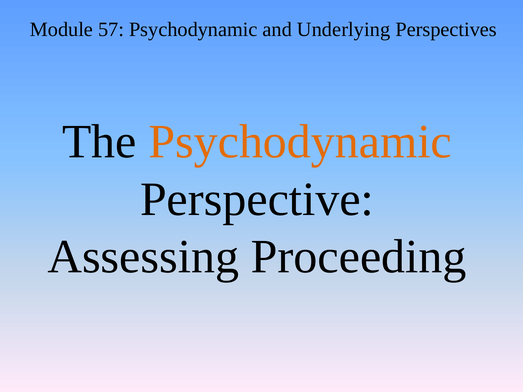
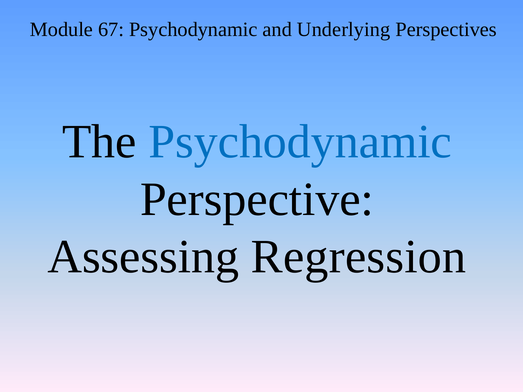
57: 57 -> 67
Psychodynamic at (300, 142) colour: orange -> blue
Proceeding: Proceeding -> Regression
